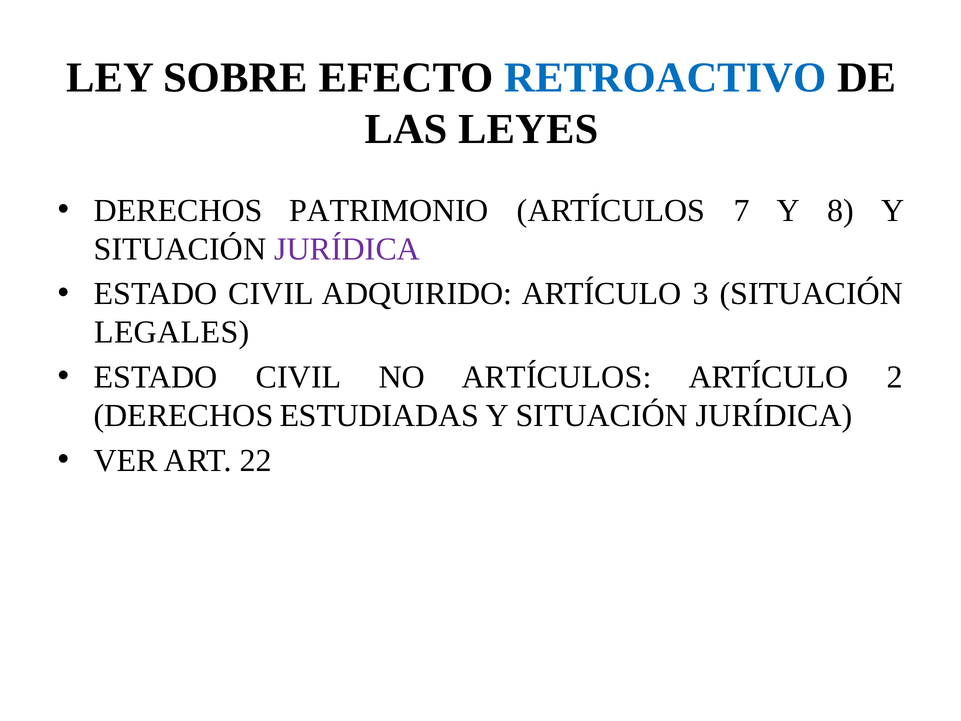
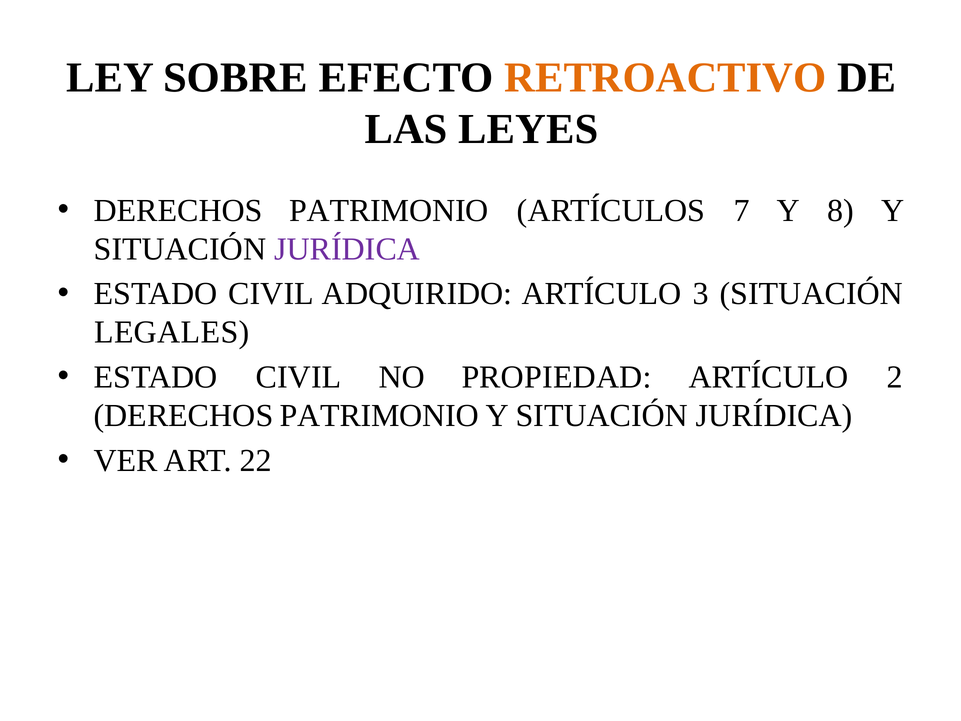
RETROACTIVO colour: blue -> orange
NO ARTÍCULOS: ARTÍCULOS -> PROPIEDAD
ESTUDIADAS at (379, 415): ESTUDIADAS -> PATRIMONIO
